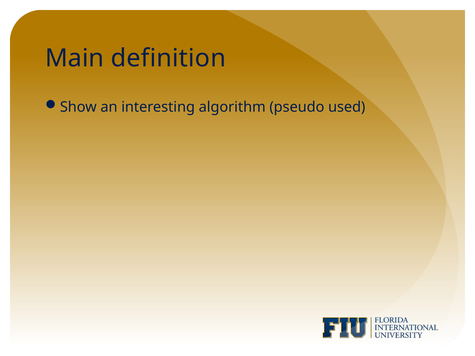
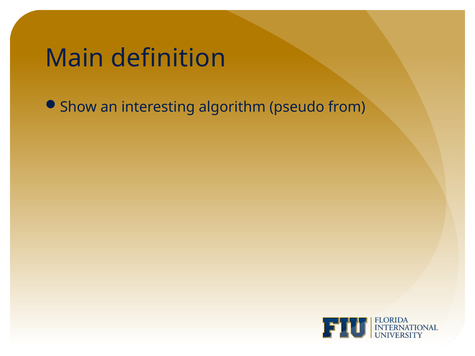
used: used -> from
